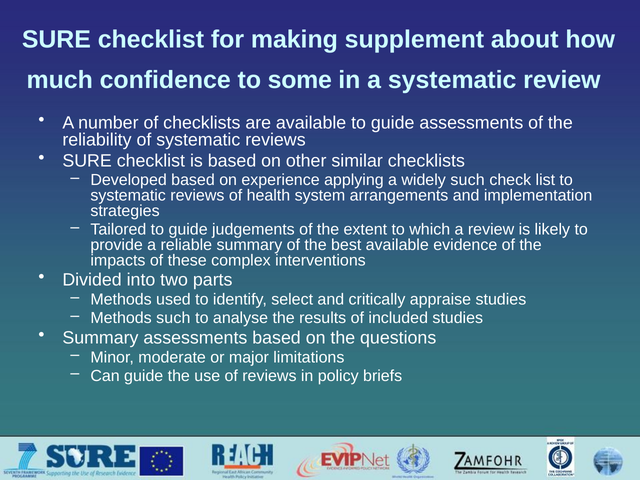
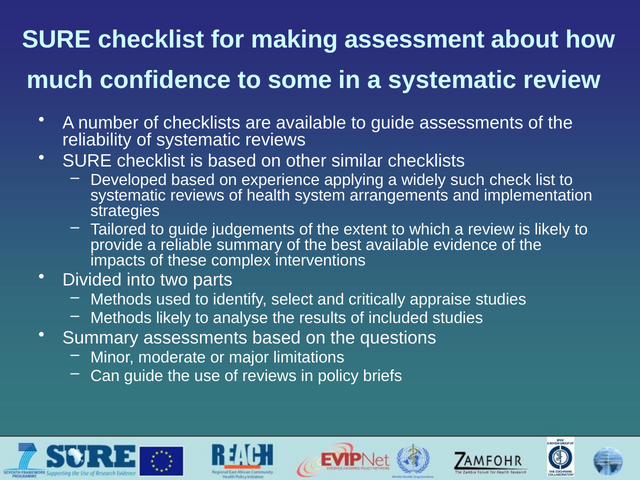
supplement: supplement -> assessment
Methods such: such -> likely
